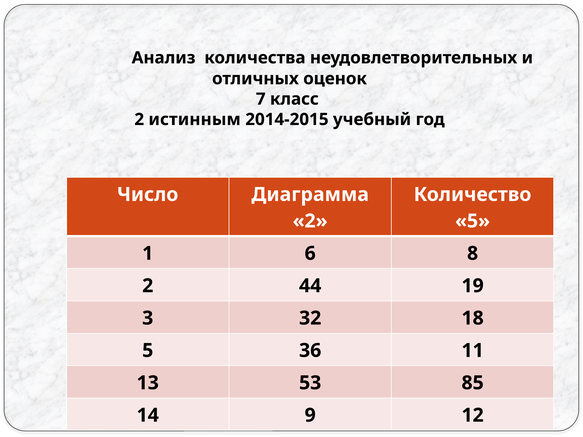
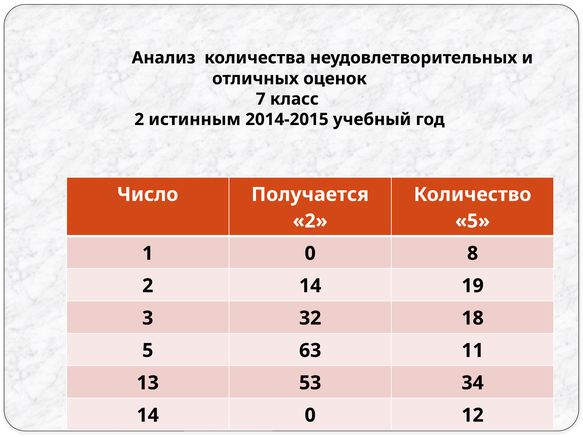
Диаграмма: Диаграмма -> Получается
1 6: 6 -> 0
2 44: 44 -> 14
36: 36 -> 63
85: 85 -> 34
14 9: 9 -> 0
